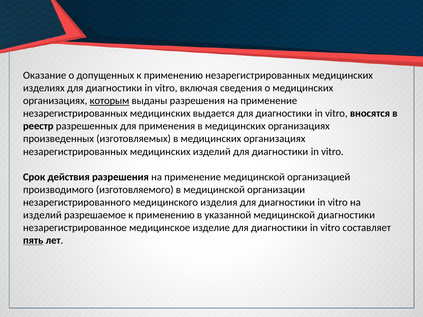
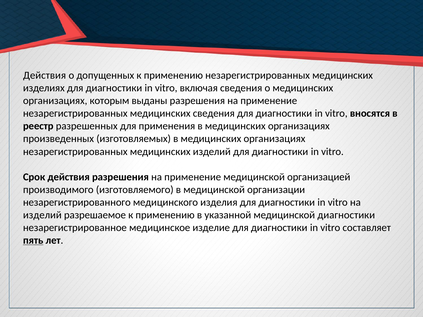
Оказание at (45, 75): Оказание -> Действия
которым underline: present -> none
медицинских выдается: выдается -> сведения
